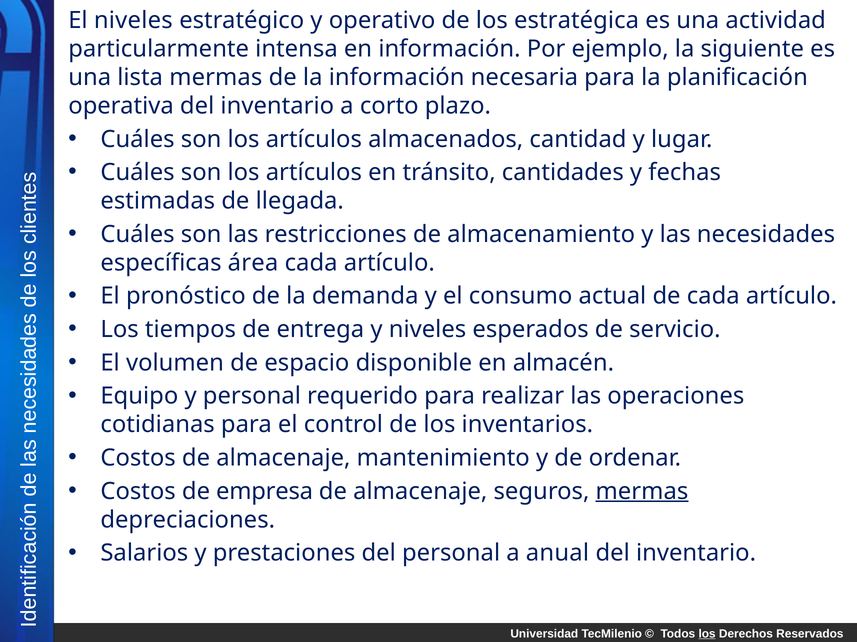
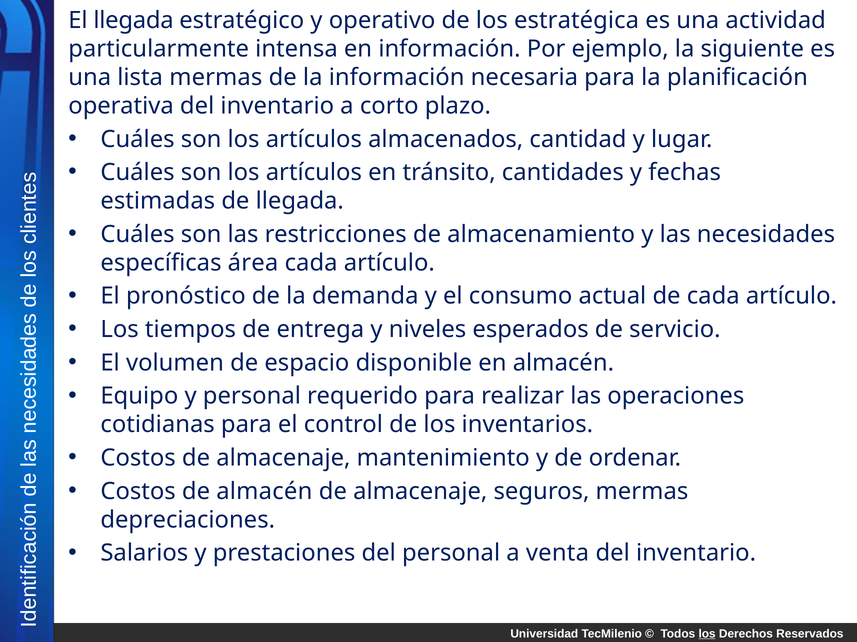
El niveles: niveles -> llegada
de empresa: empresa -> almacén
mermas at (642, 492) underline: present -> none
anual: anual -> venta
